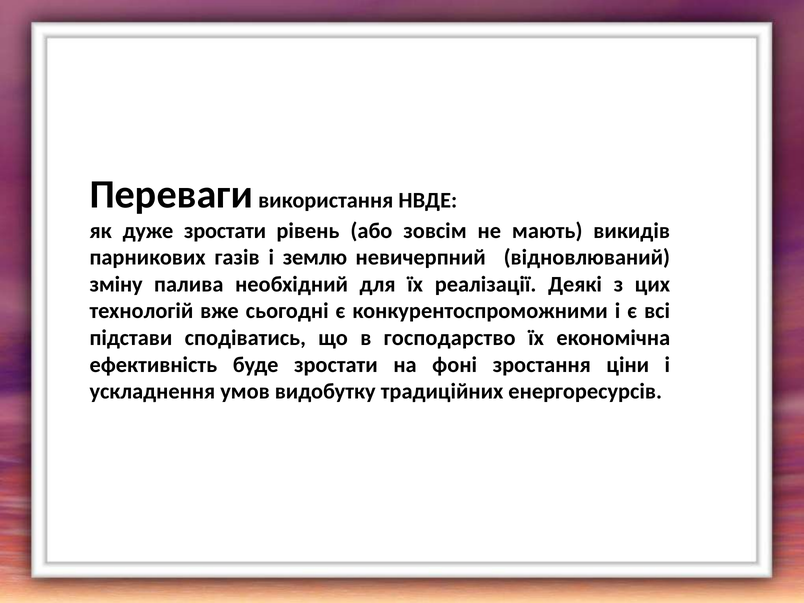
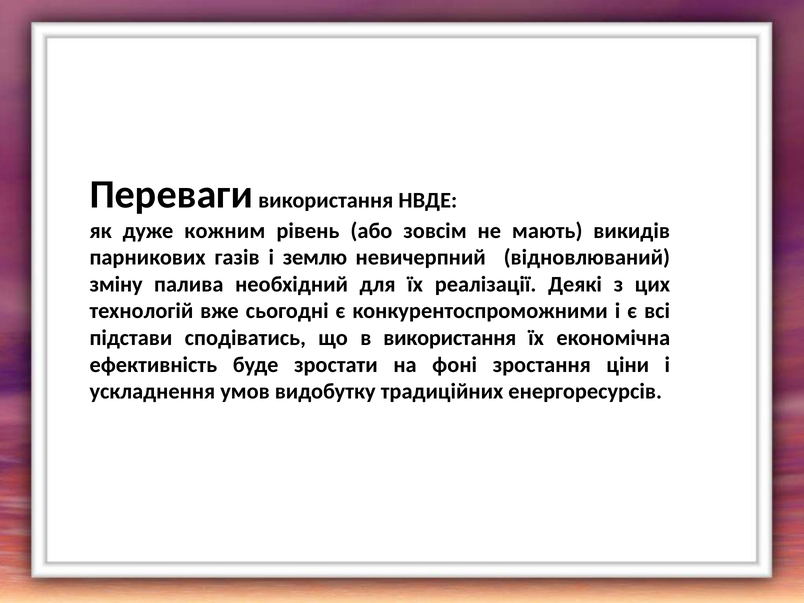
дуже зростати: зростати -> кожним
в господарство: господарство -> використання
